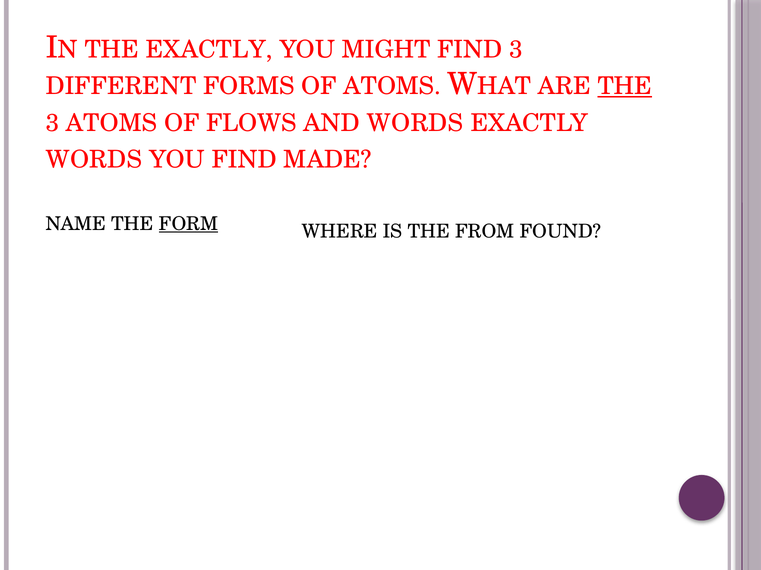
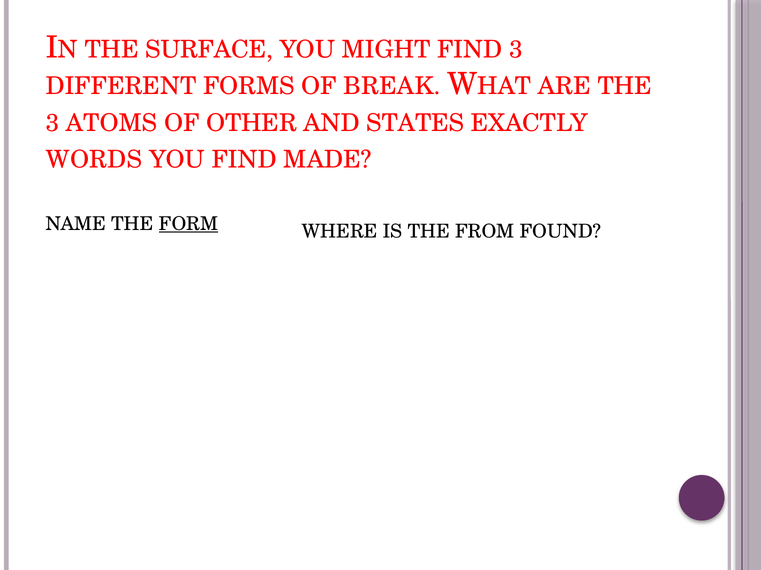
THE EXACTLY: EXACTLY -> SURFACE
OF ATOMS: ATOMS -> BREAK
THE at (625, 86) underline: present -> none
FLOWS: FLOWS -> OTHER
AND WORDS: WORDS -> STATES
